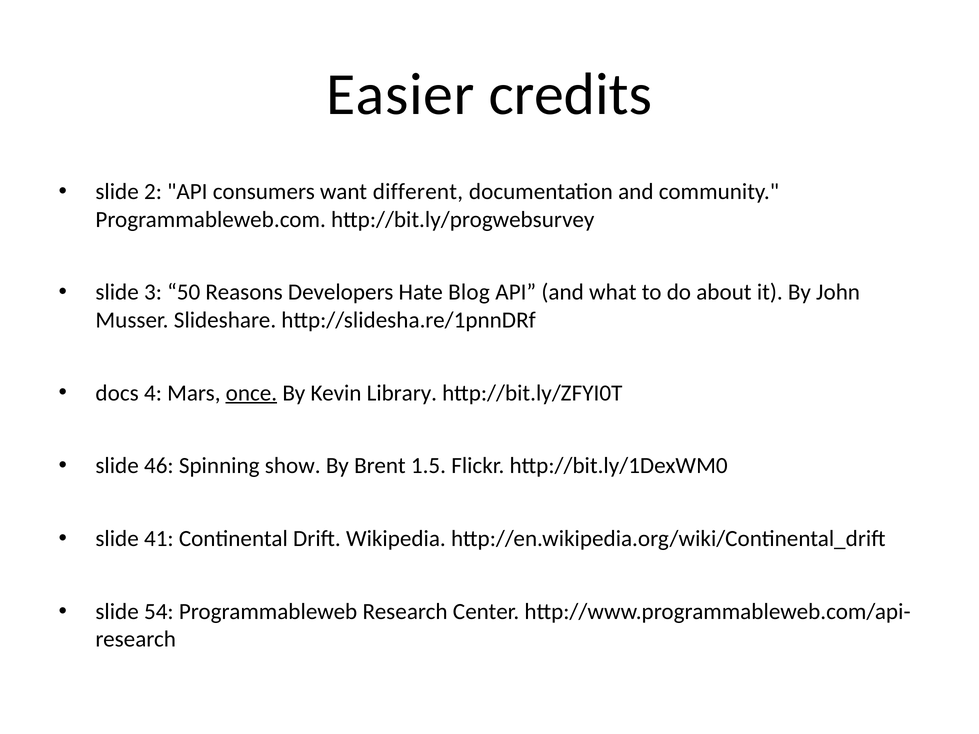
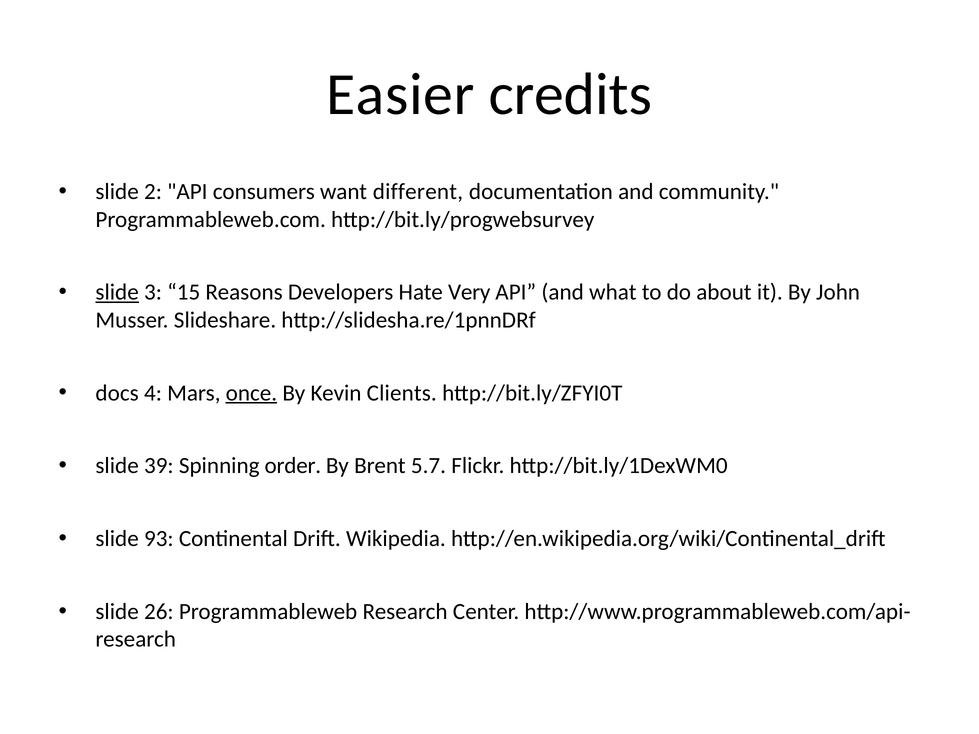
slide at (117, 292) underline: none -> present
50: 50 -> 15
Blog: Blog -> Very
Library: Library -> Clients
46: 46 -> 39
show: show -> order
1.5: 1.5 -> 5.7
41: 41 -> 93
54: 54 -> 26
